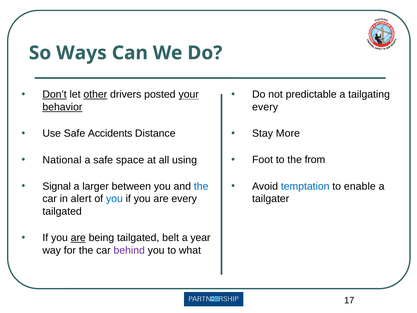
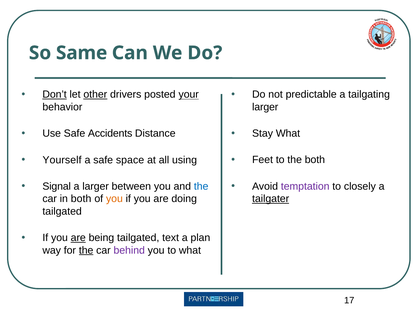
Ways: Ways -> Same
every at (265, 107): every -> larger
behavior underline: present -> none
Stay More: More -> What
Foot: Foot -> Feet
the from: from -> both
National: National -> Yourself
temptation colour: blue -> purple
enable: enable -> closely
tailgater underline: none -> present
in alert: alert -> both
you at (114, 199) colour: blue -> orange
are every: every -> doing
belt: belt -> text
year: year -> plan
the at (86, 250) underline: none -> present
